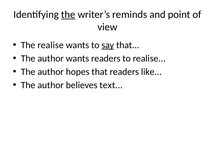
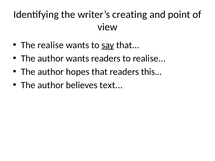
the at (68, 15) underline: present -> none
reminds: reminds -> creating
like: like -> this
